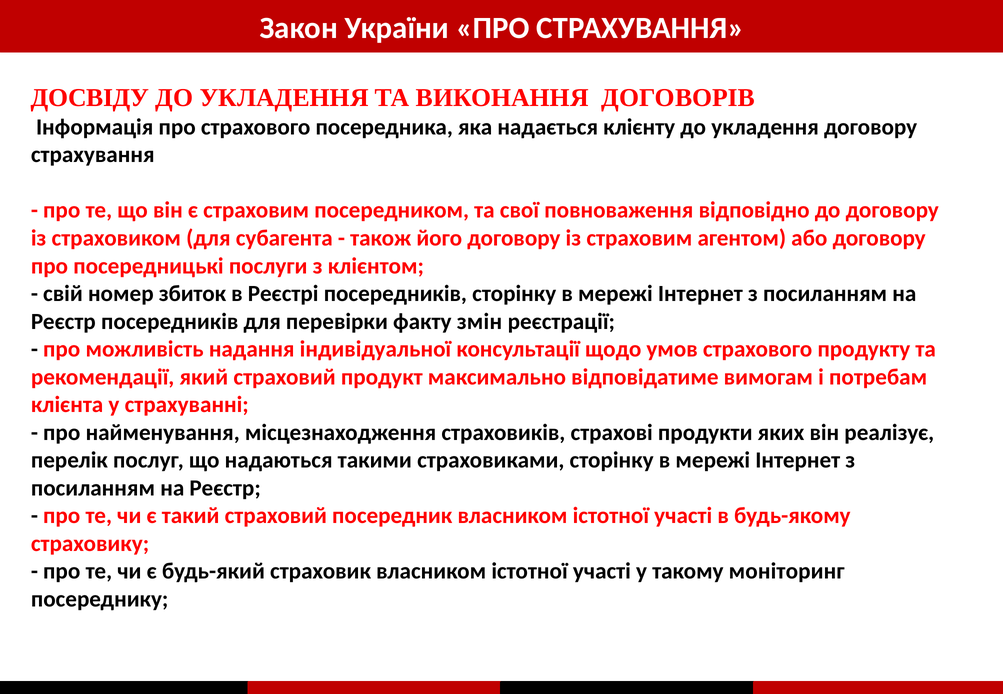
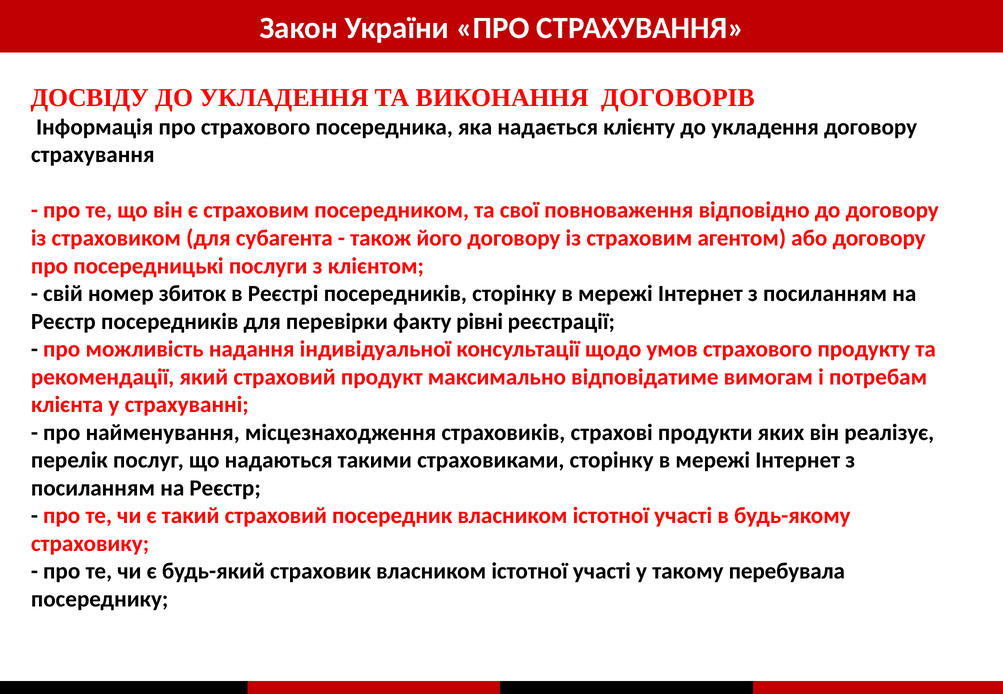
змін: змін -> рівні
моніторинг: моніторинг -> перебувала
